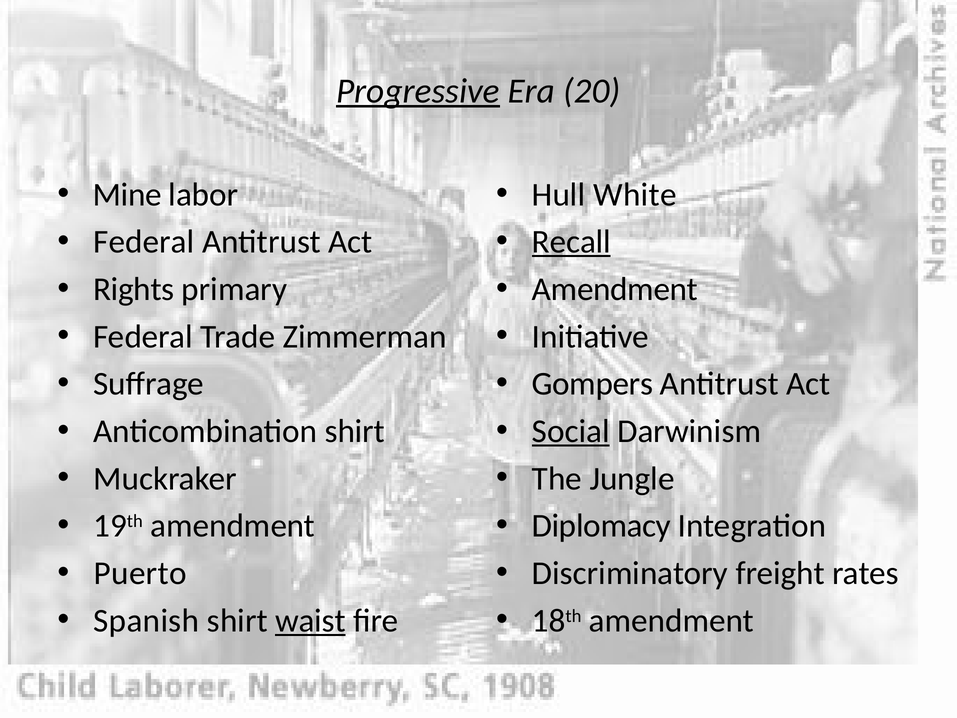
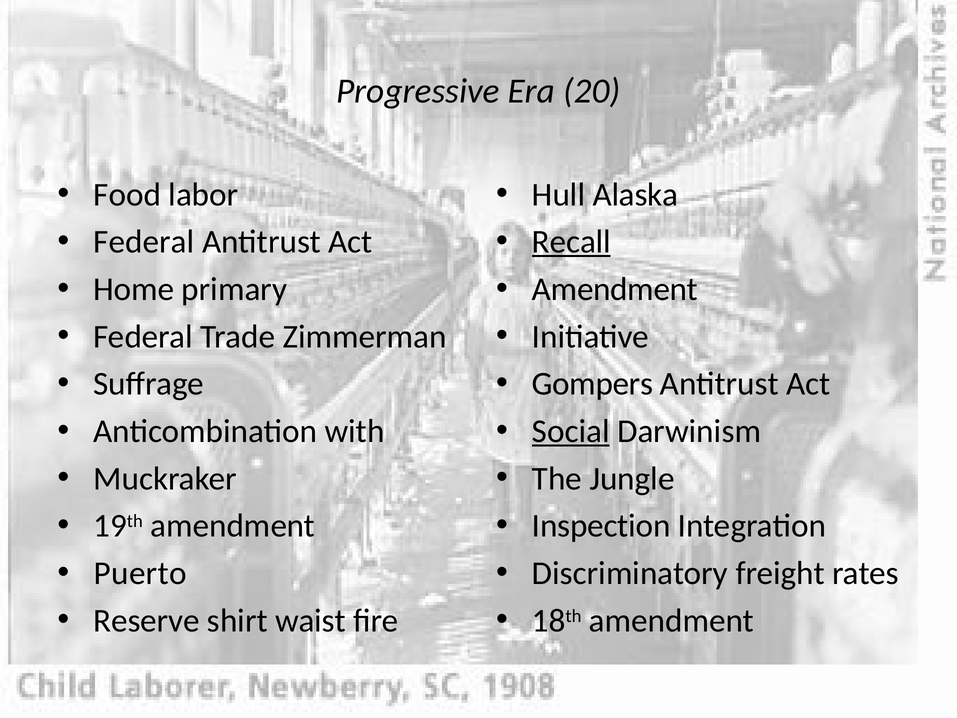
Progressive underline: present -> none
Mine: Mine -> Food
White: White -> Alaska
Rights: Rights -> Home
Anticombination shirt: shirt -> with
Diplomacy: Diplomacy -> Inspection
Spanish: Spanish -> Reserve
waist underline: present -> none
